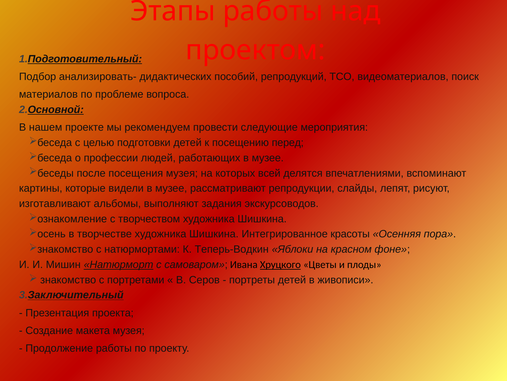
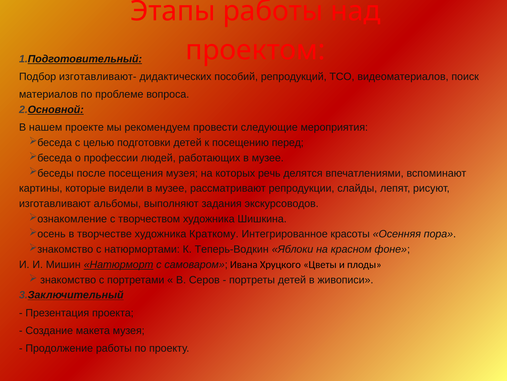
анализировать-: анализировать- -> изготавливают-
всей: всей -> речь
творчестве художника Шишкина: Шишкина -> Краткому
Хруцкого underline: present -> none
